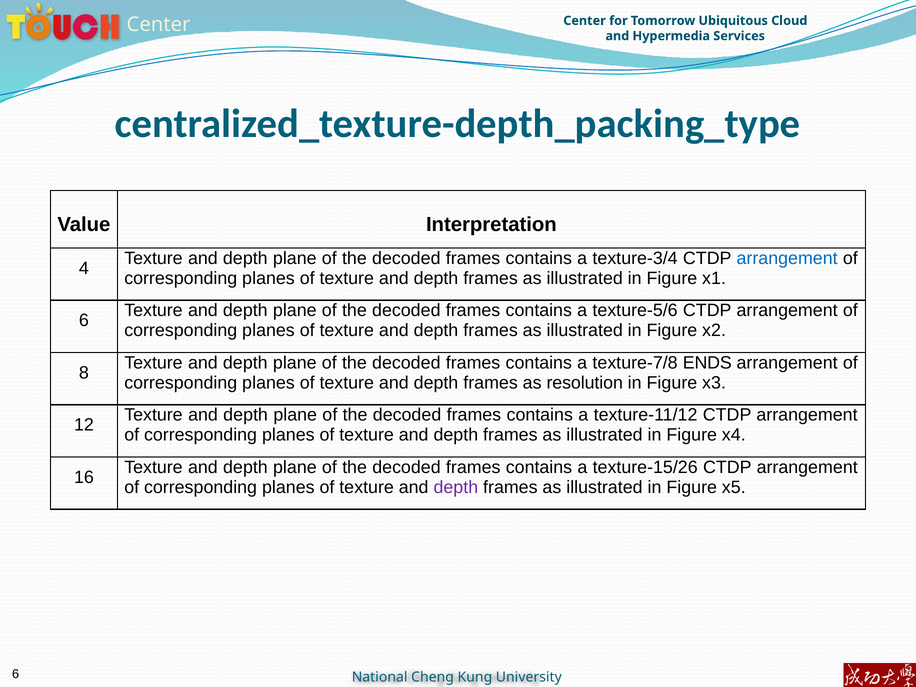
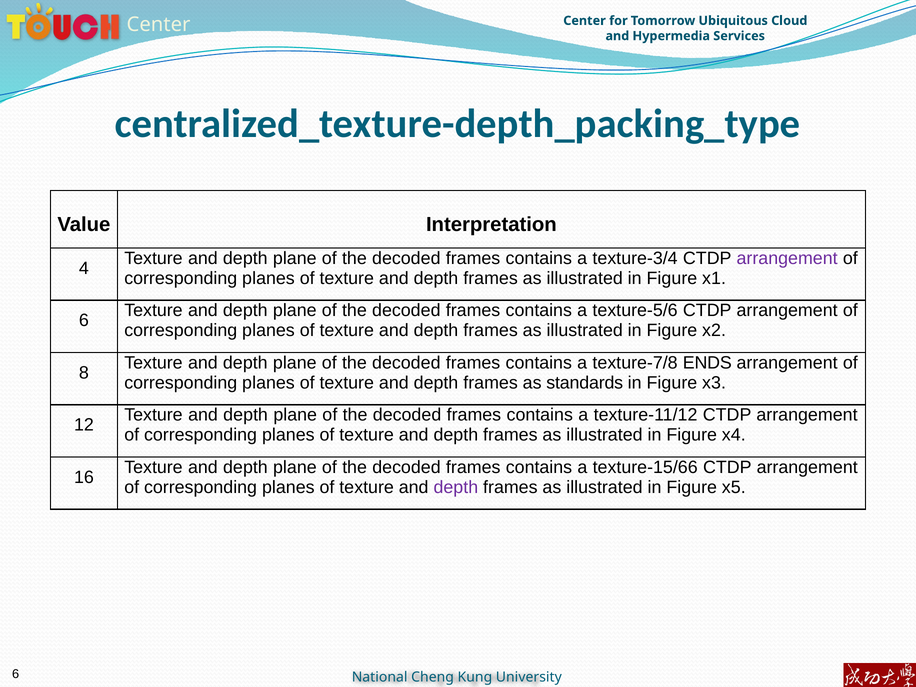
arrangement at (787, 258) colour: blue -> purple
resolution: resolution -> standards
texture-15/26: texture-15/26 -> texture-15/66
